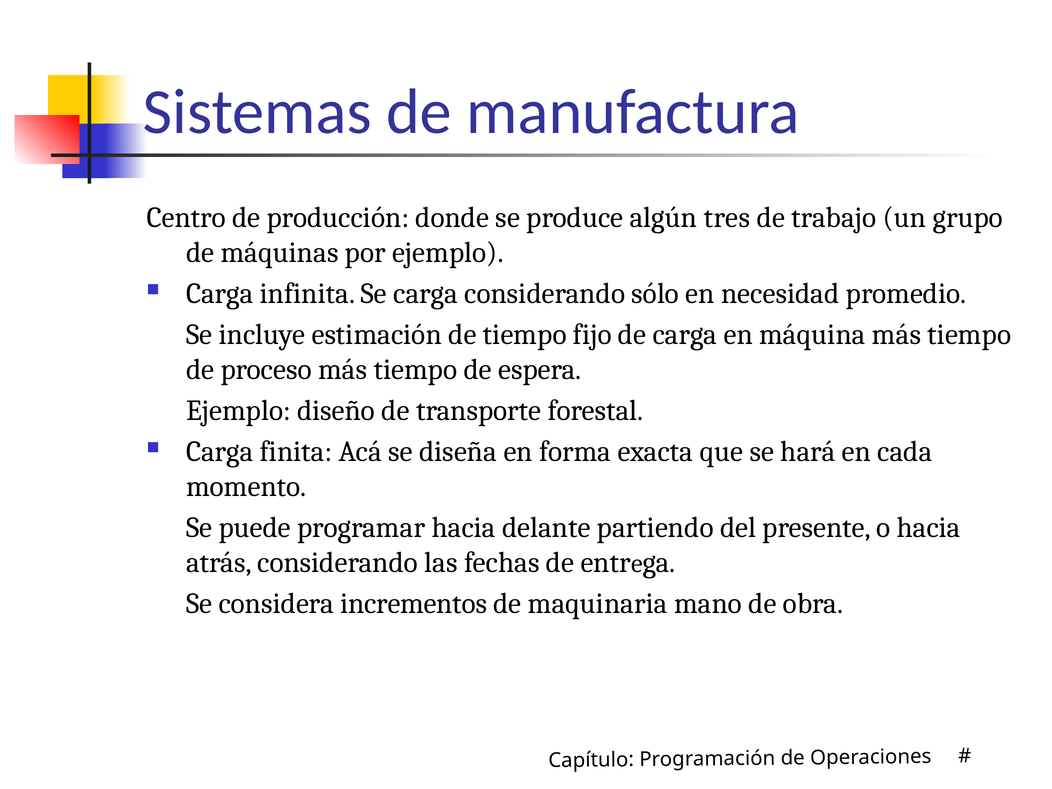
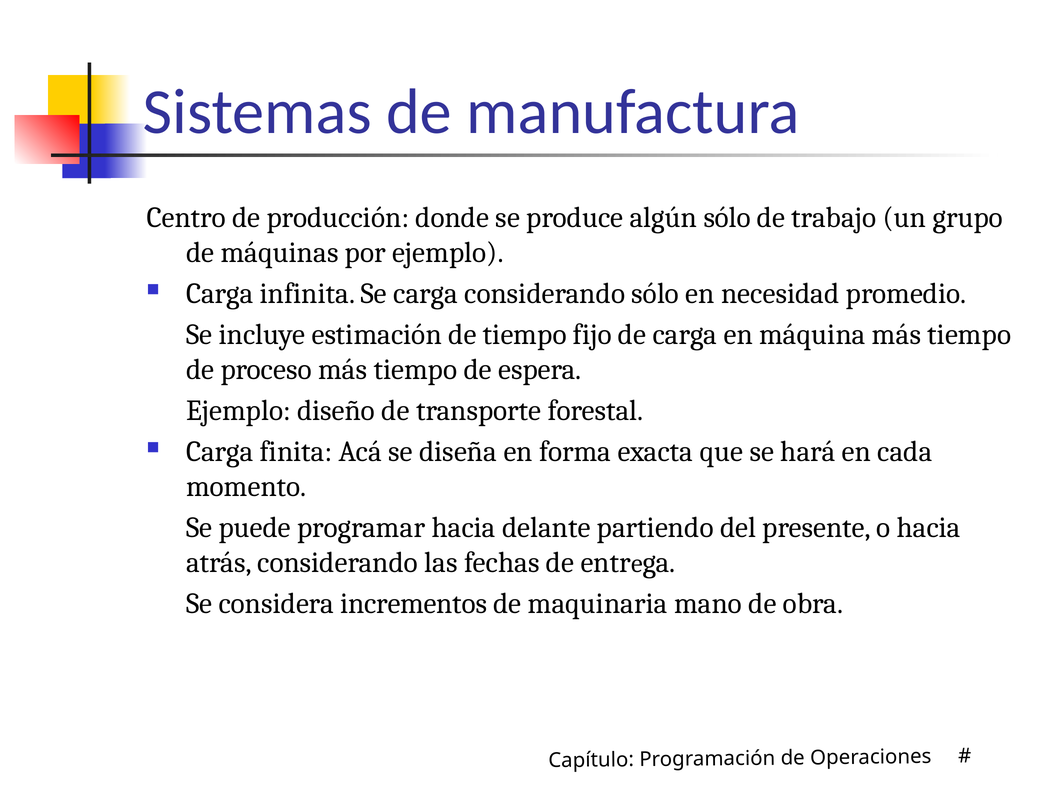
algún tres: tres -> sólo
